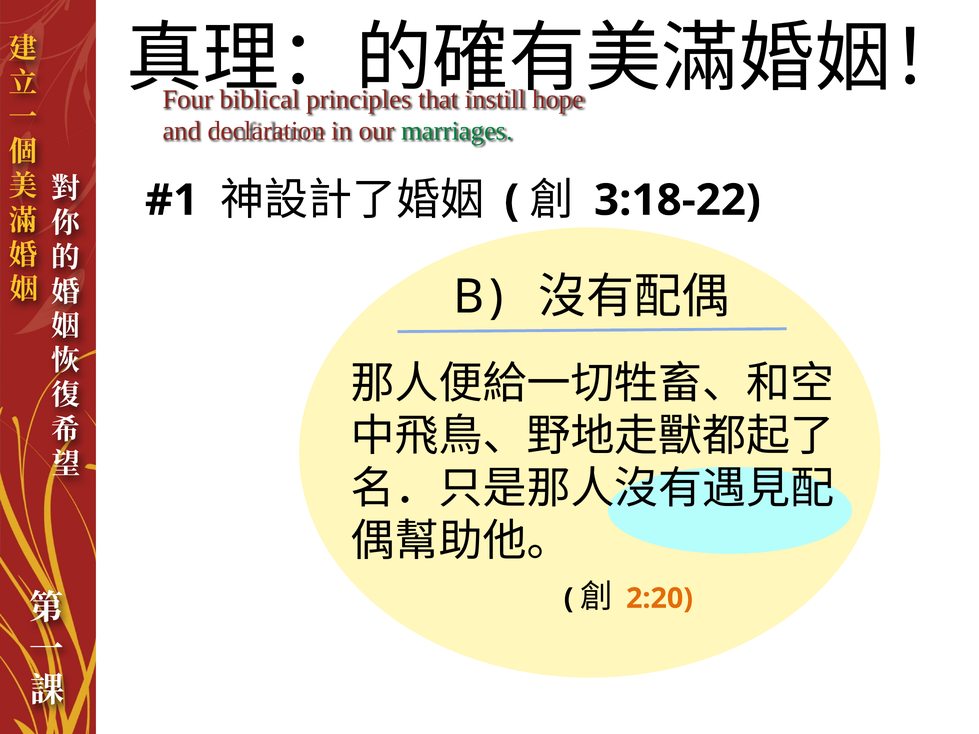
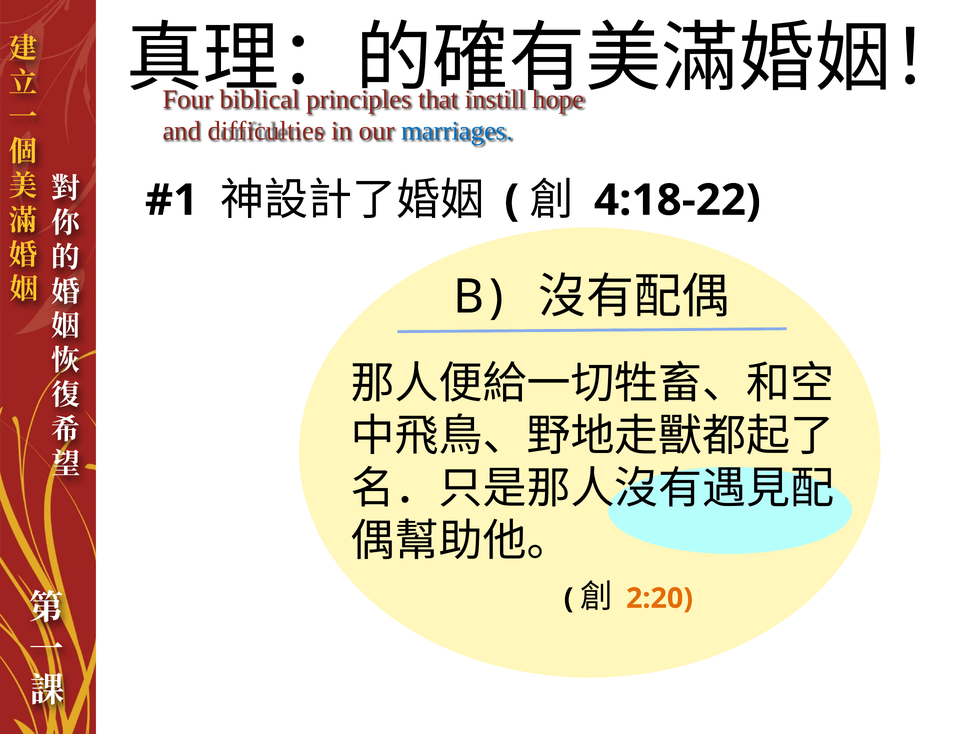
declaration: declaration -> difficulties
marriages colour: green -> blue
3:18-22: 3:18-22 -> 4:18-22
